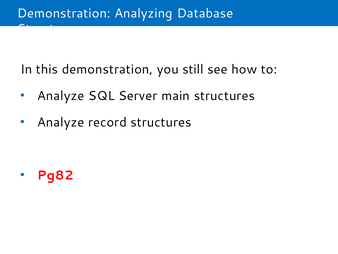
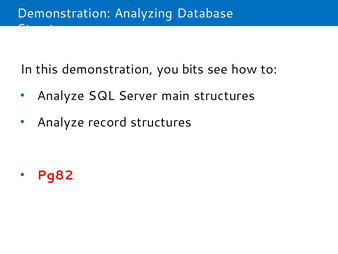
still: still -> bits
